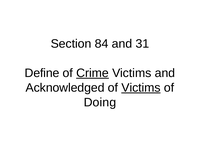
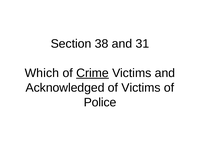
84: 84 -> 38
Define: Define -> Which
Victims at (141, 88) underline: present -> none
Doing: Doing -> Police
